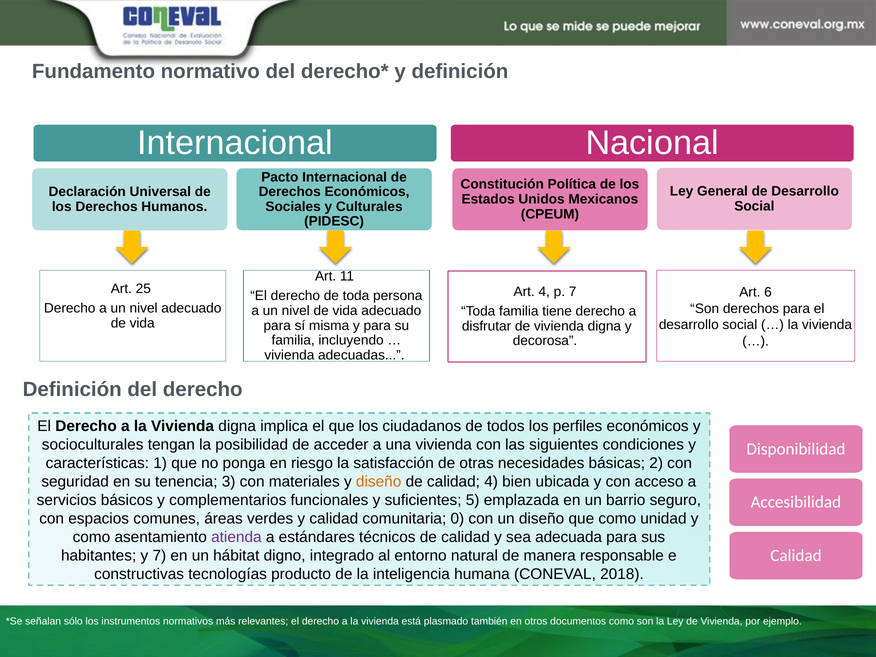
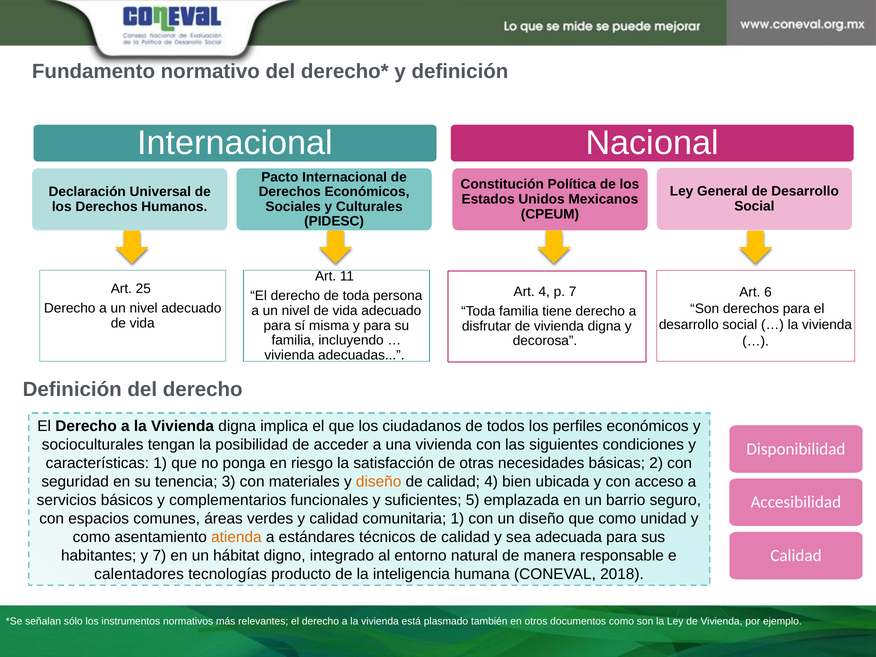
comunitaria 0: 0 -> 1
atienda colour: purple -> orange
constructivas: constructivas -> calentadores
